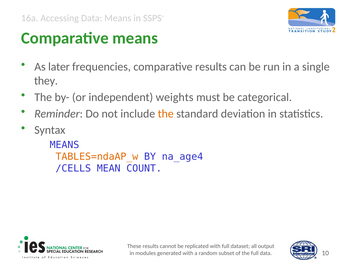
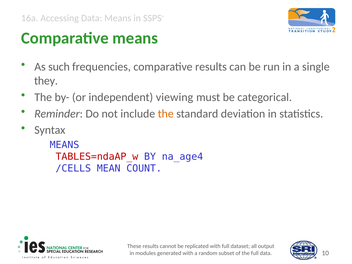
later: later -> such
weights: weights -> viewing
TABLES=ndaAP_w colour: orange -> red
